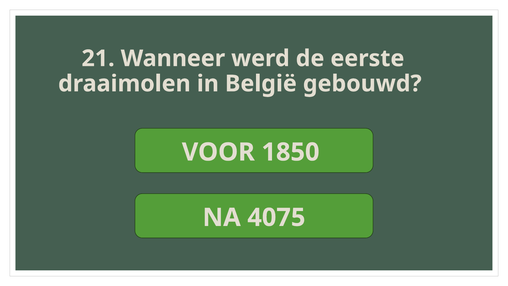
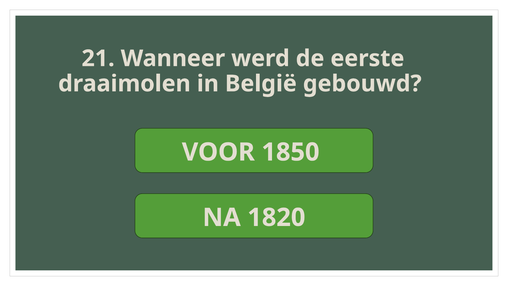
4075: 4075 -> 1820
